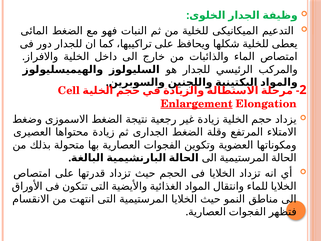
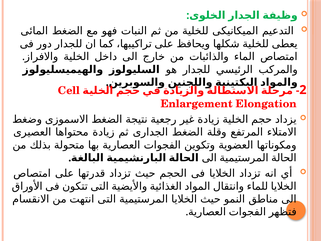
Enlargement underline: present -> none
